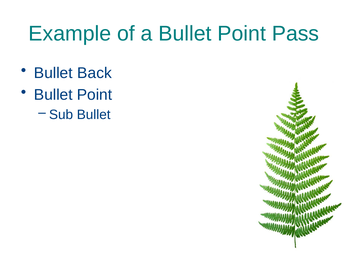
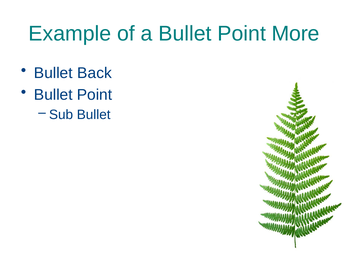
Pass: Pass -> More
